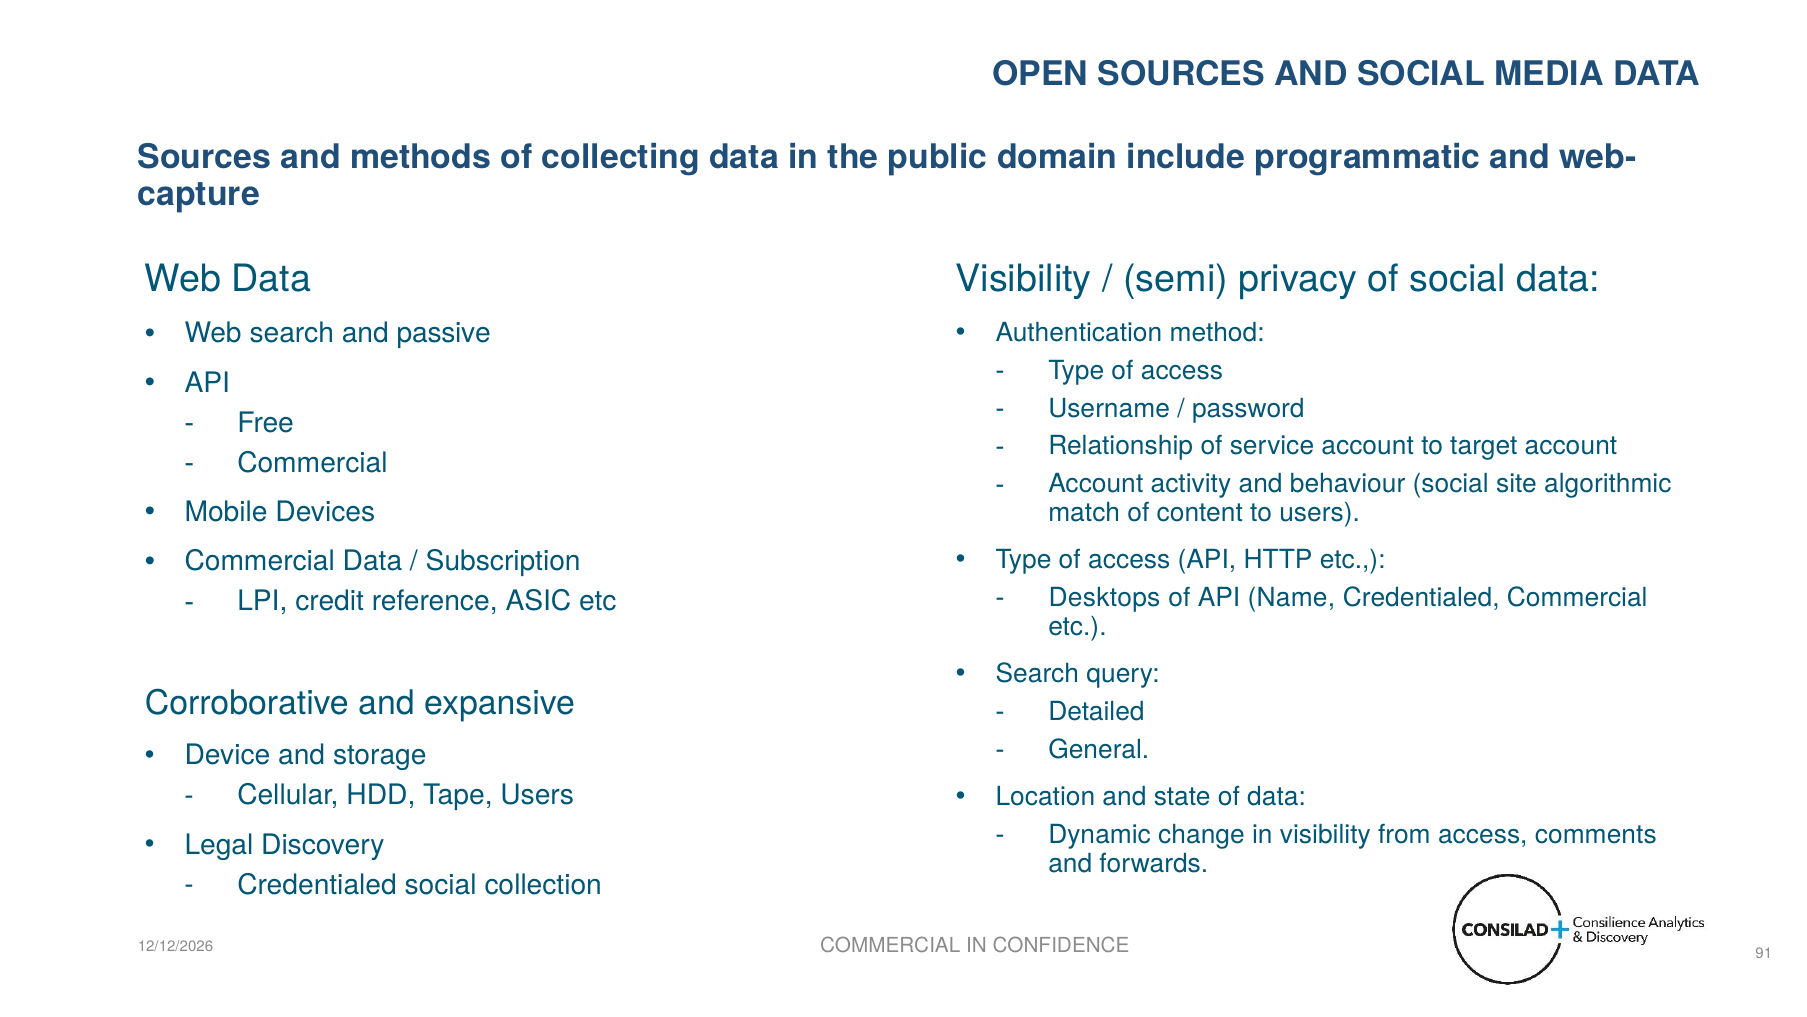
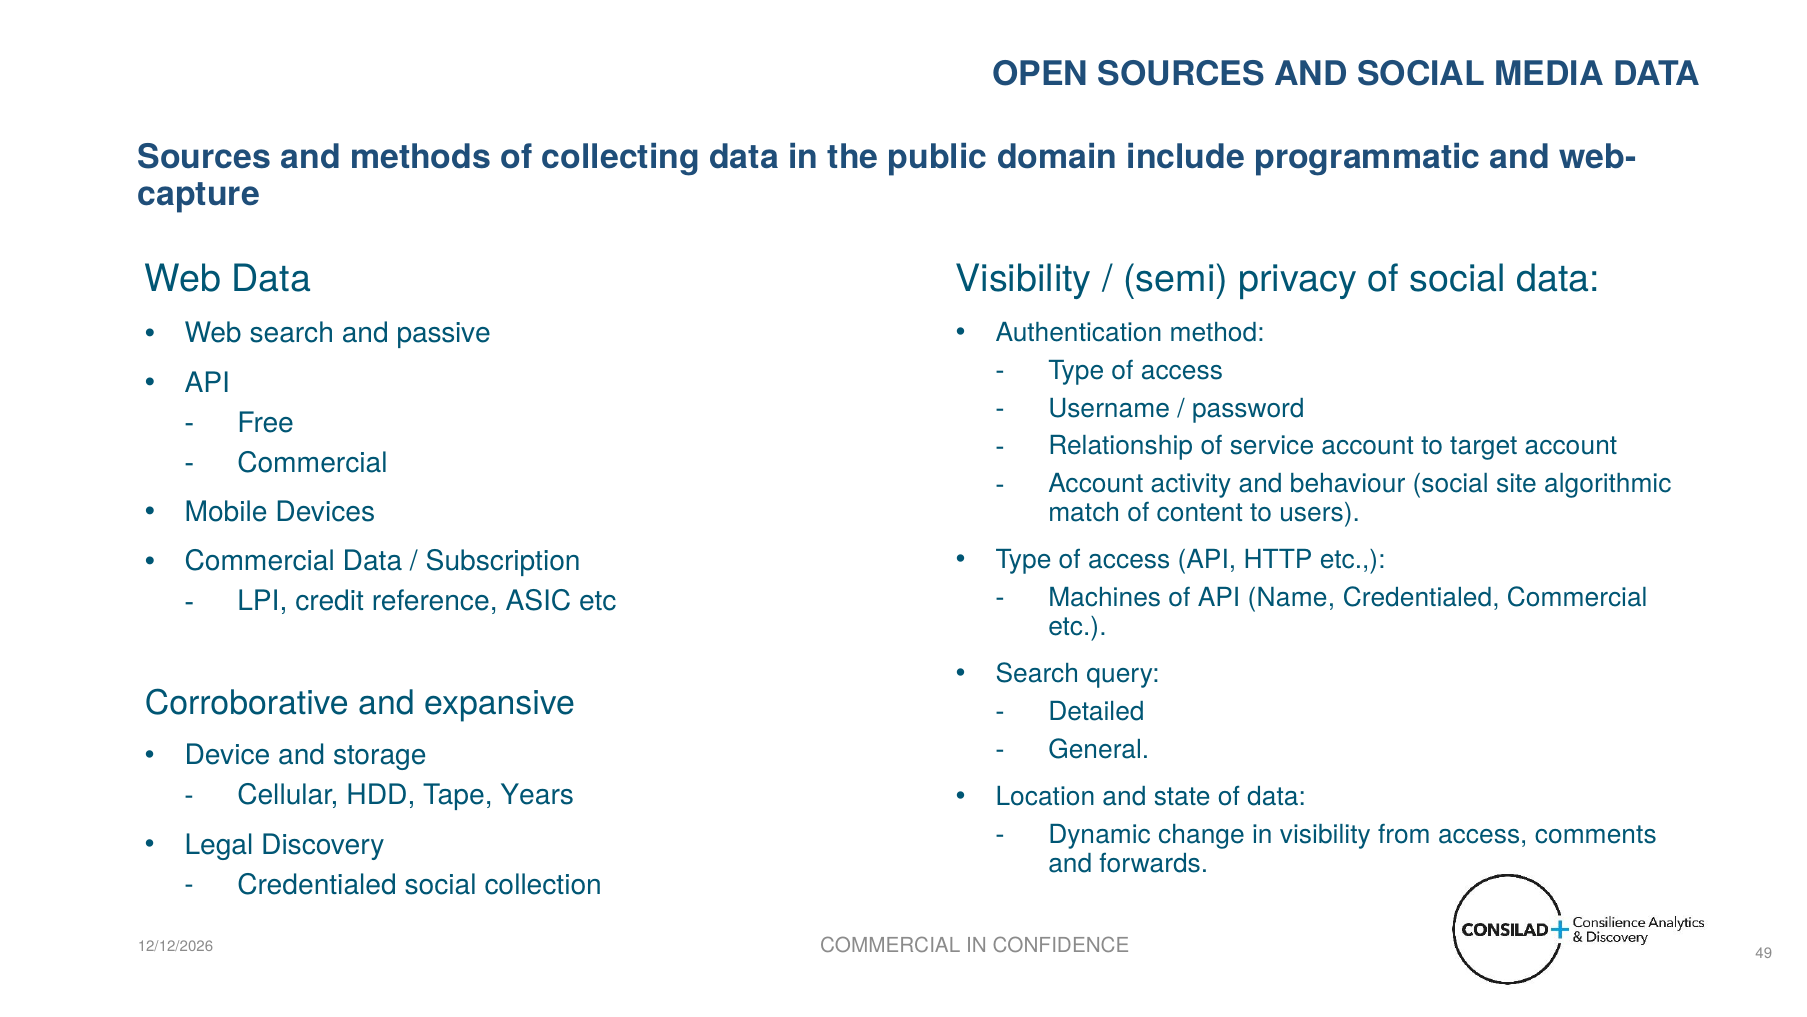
Desktops: Desktops -> Machines
Tape Users: Users -> Years
91: 91 -> 49
